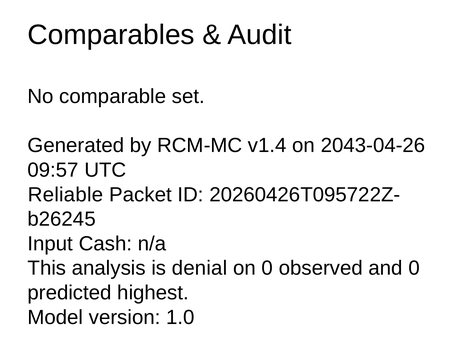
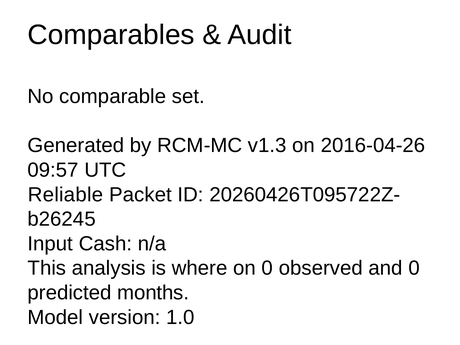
v1.4: v1.4 -> v1.3
2043-04-26: 2043-04-26 -> 2016-04-26
denial: denial -> where
highest: highest -> months
